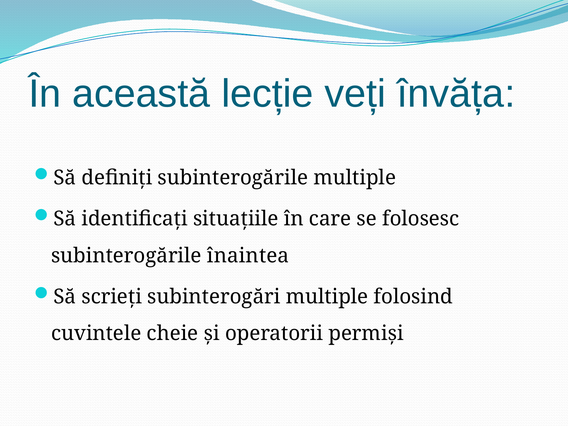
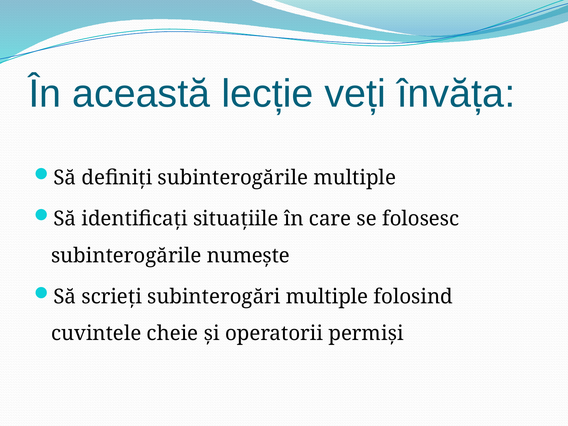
înaintea: înaintea -> numeşte
